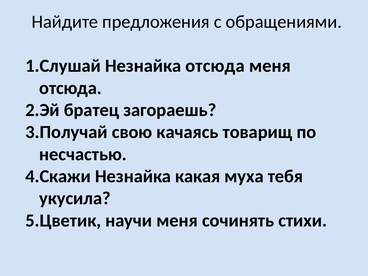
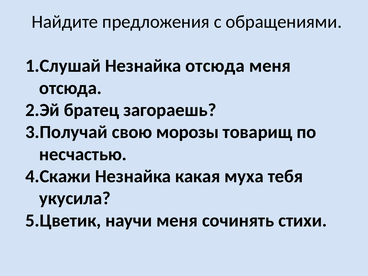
качаясь: качаясь -> морозы
